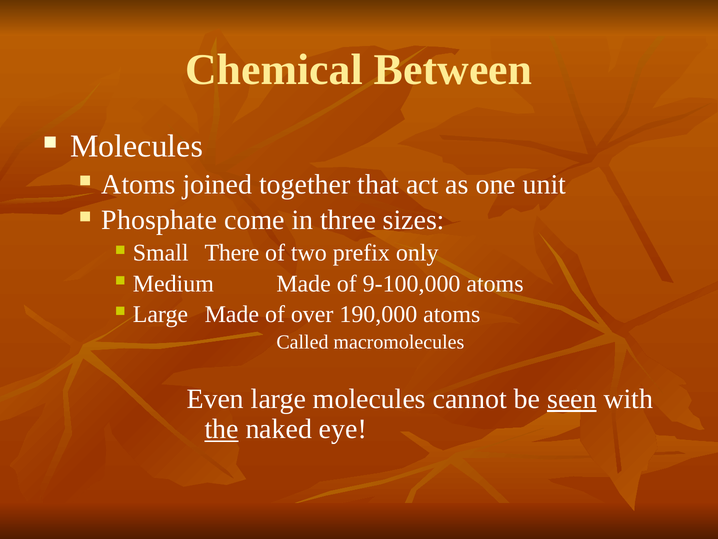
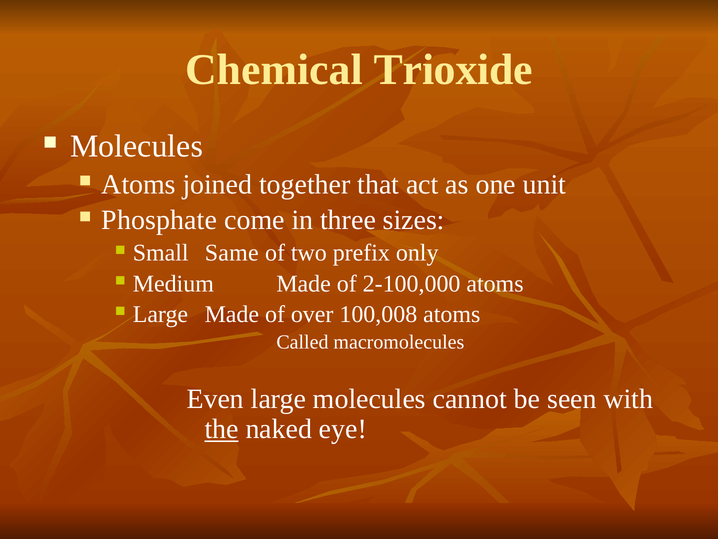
Between: Between -> Trioxide
There: There -> Same
9-100,000: 9-100,000 -> 2-100,000
190,000: 190,000 -> 100,008
seen underline: present -> none
